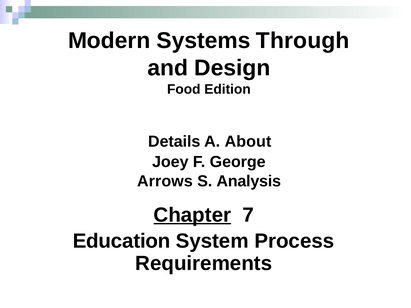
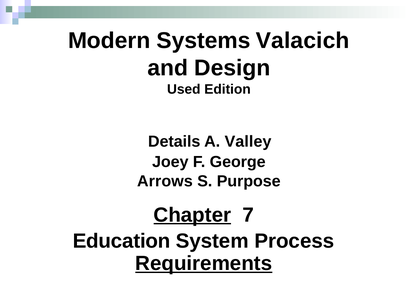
Through: Through -> Valacich
Food: Food -> Used
About: About -> Valley
Analysis: Analysis -> Purpose
Requirements underline: none -> present
